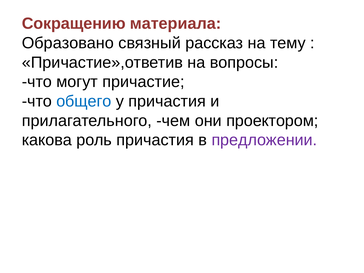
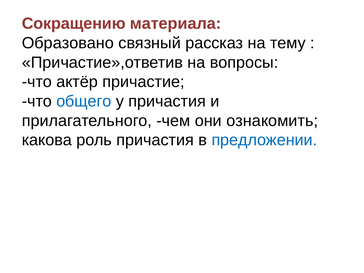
могут: могут -> актёр
проектором: проектором -> ознакомить
предложении colour: purple -> blue
